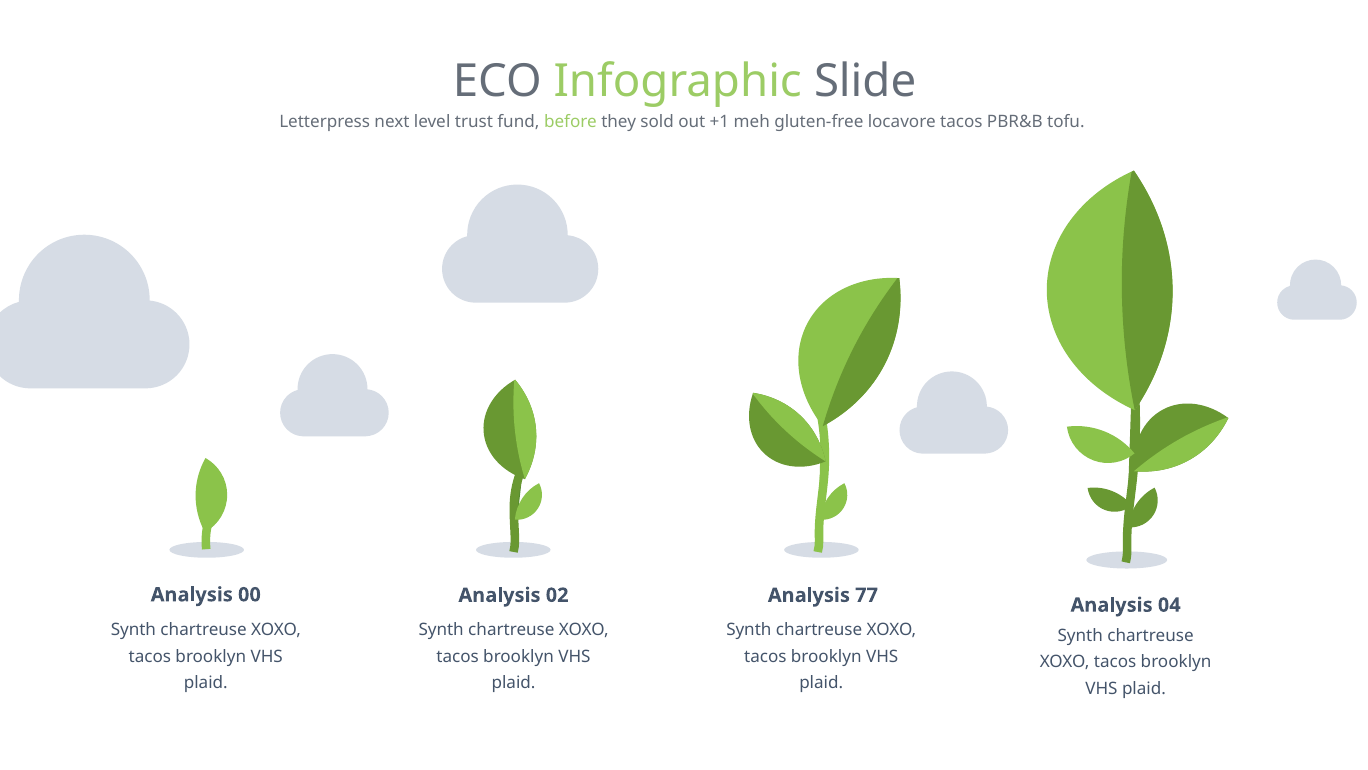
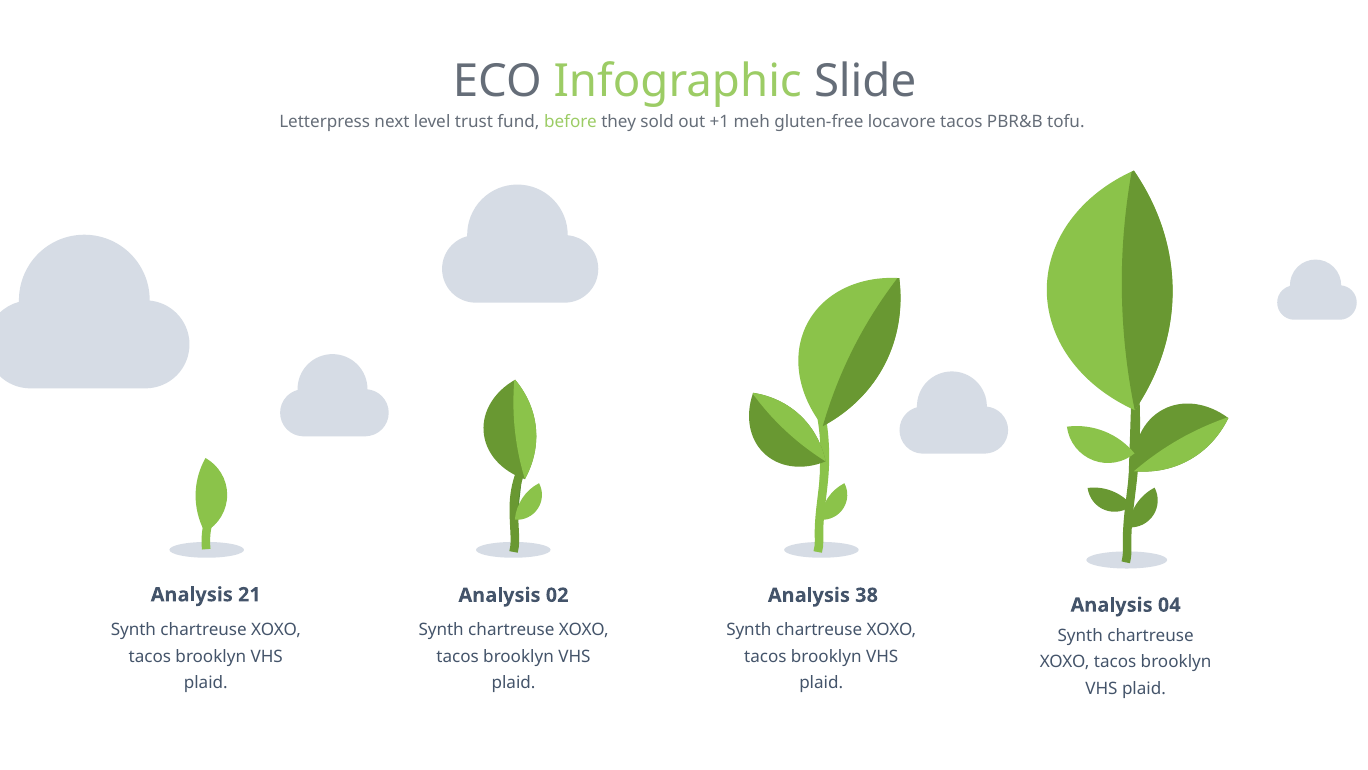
00: 00 -> 21
77: 77 -> 38
